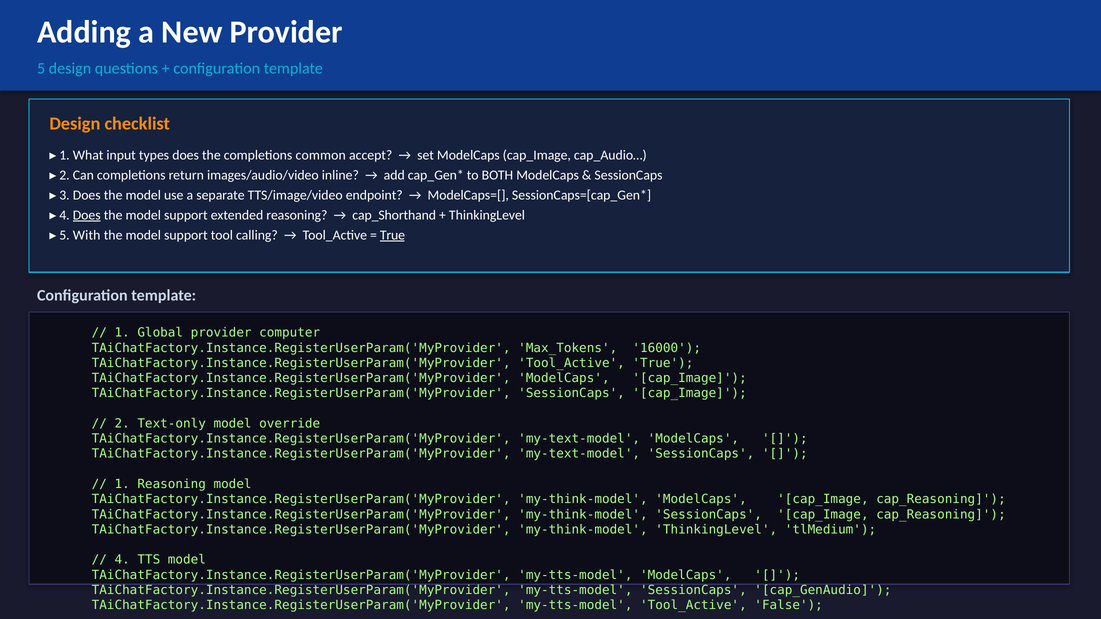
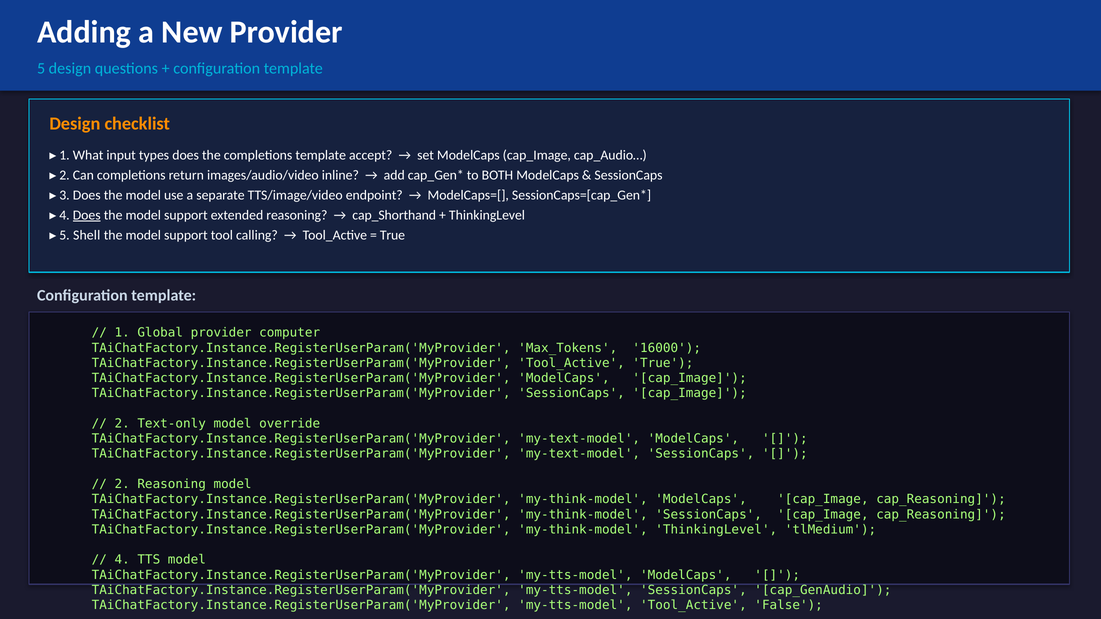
completions common: common -> template
With: With -> Shell
True at (392, 235) underline: present -> none
1 at (122, 484): 1 -> 2
